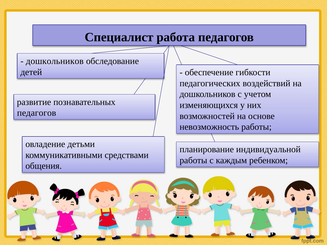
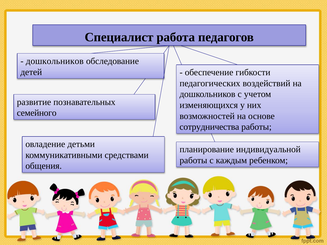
педагогов at (37, 113): педагогов -> семейного
невозможность: невозможность -> сотрудничества
